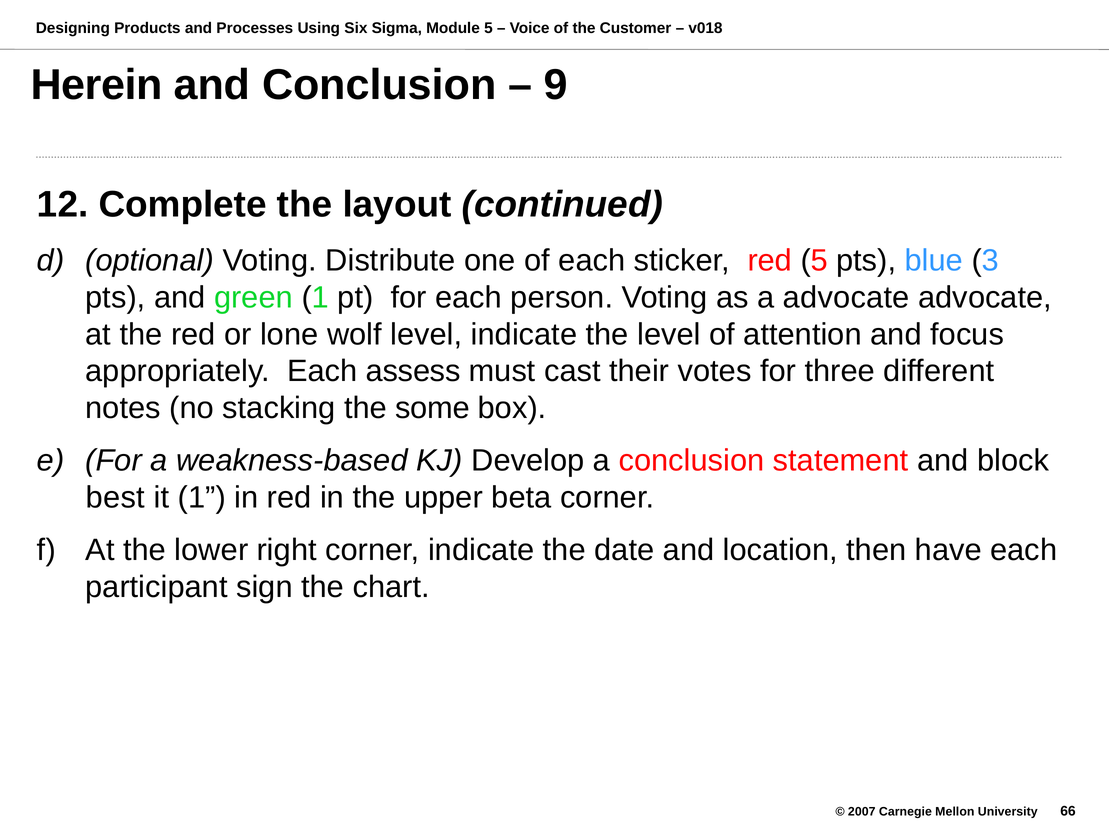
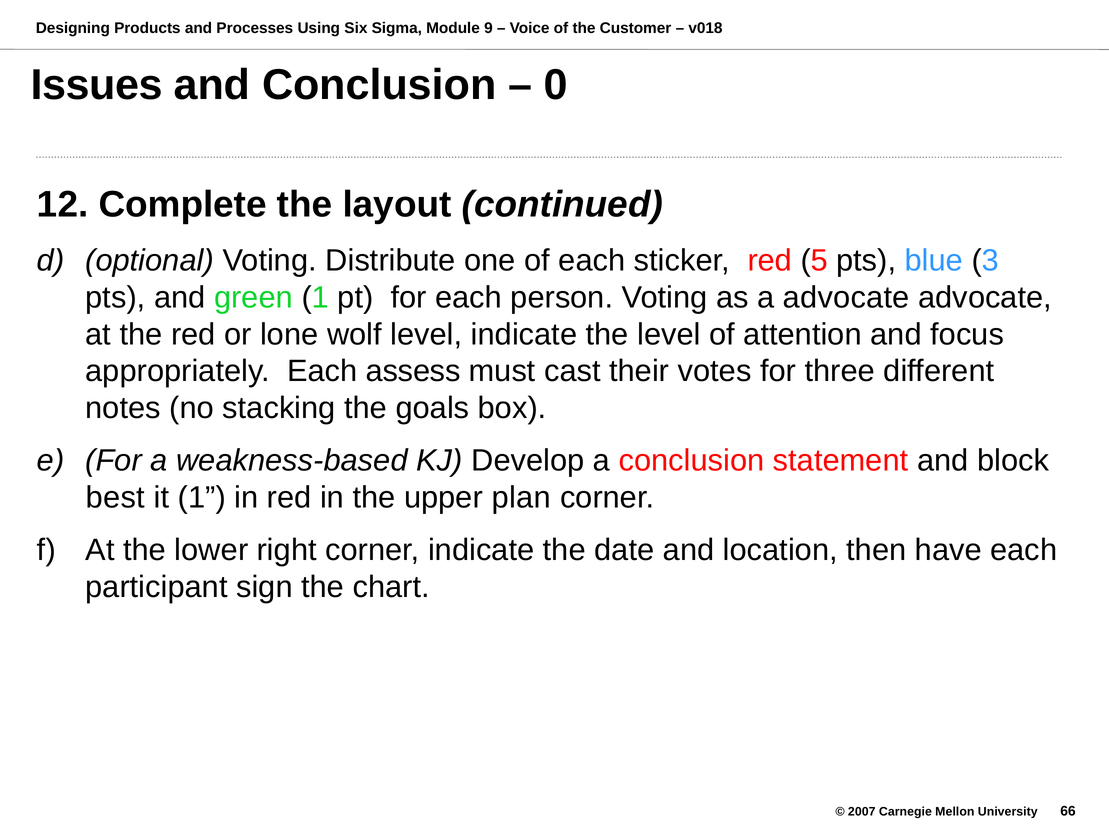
5 at (488, 28): 5 -> 9
Herein: Herein -> Issues
9: 9 -> 0
some: some -> goals
beta: beta -> plan
